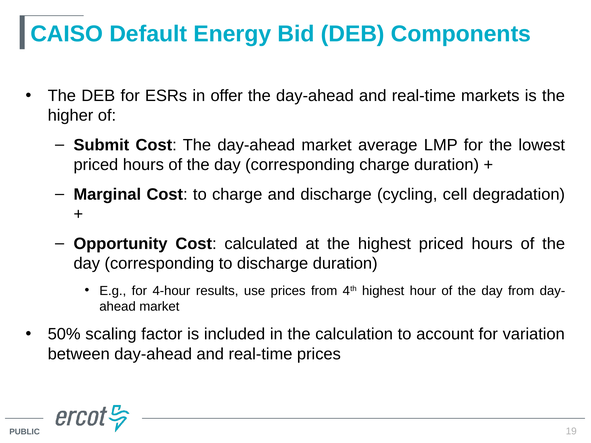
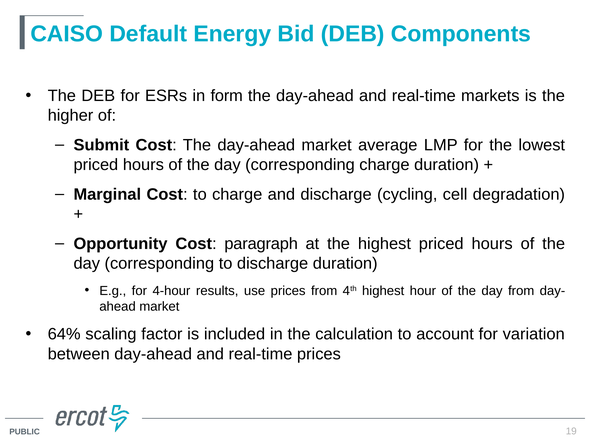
offer: offer -> form
calculated: calculated -> paragraph
50%: 50% -> 64%
